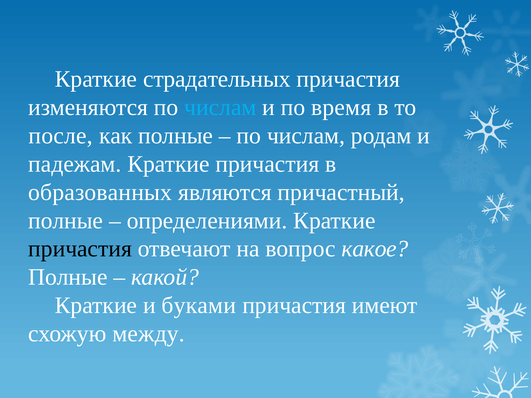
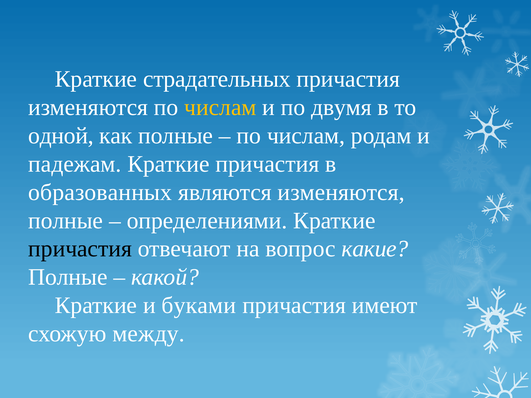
числам at (220, 107) colour: light blue -> yellow
время: время -> двумя
после: после -> одной
являются причастный: причастный -> изменяются
какое: какое -> какие
